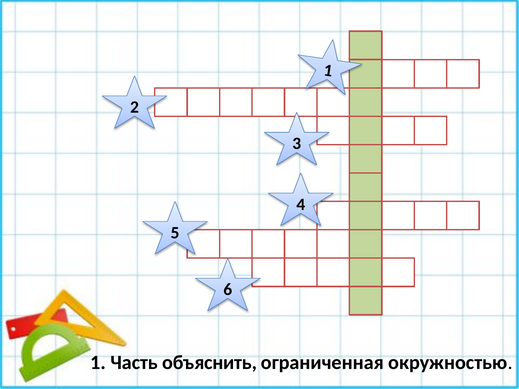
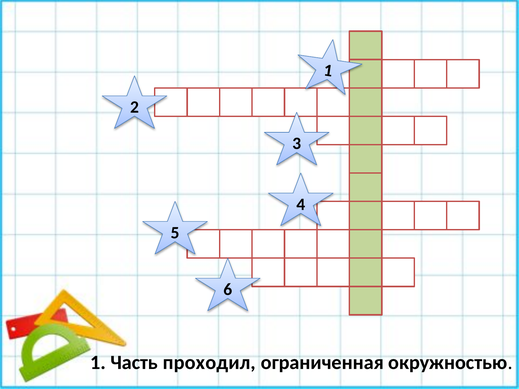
объяснить: объяснить -> проходил
